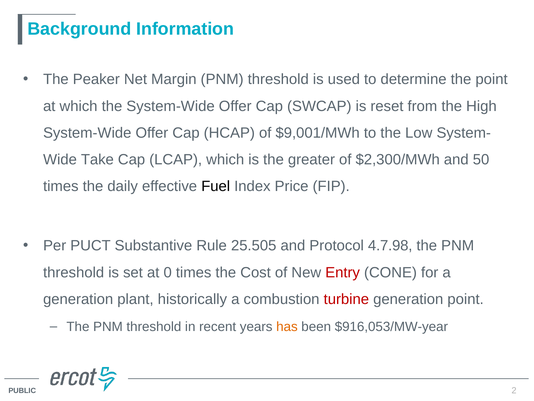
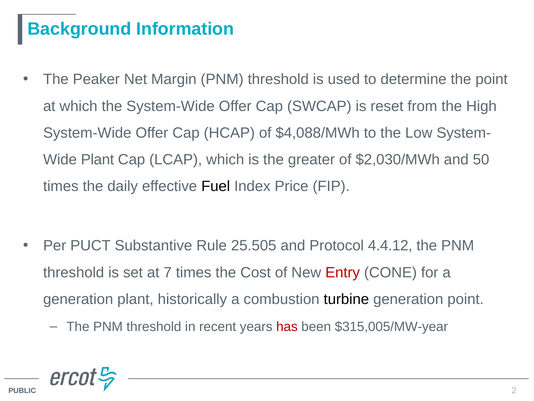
$9,001/MWh: $9,001/MWh -> $4,088/MWh
Take at (97, 159): Take -> Plant
$2,300/MWh: $2,300/MWh -> $2,030/MWh
4.7.98: 4.7.98 -> 4.4.12
0: 0 -> 7
turbine colour: red -> black
has colour: orange -> red
$916,053/MW-year: $916,053/MW-year -> $315,005/MW-year
